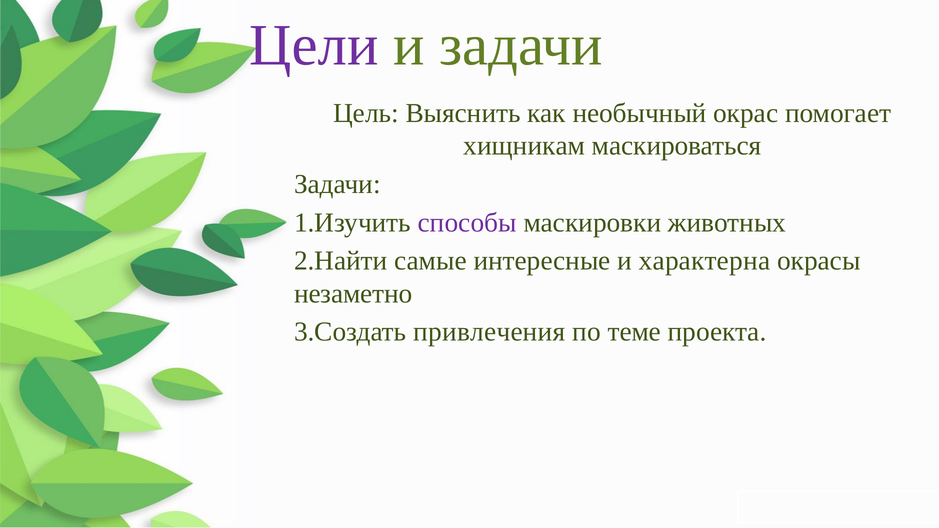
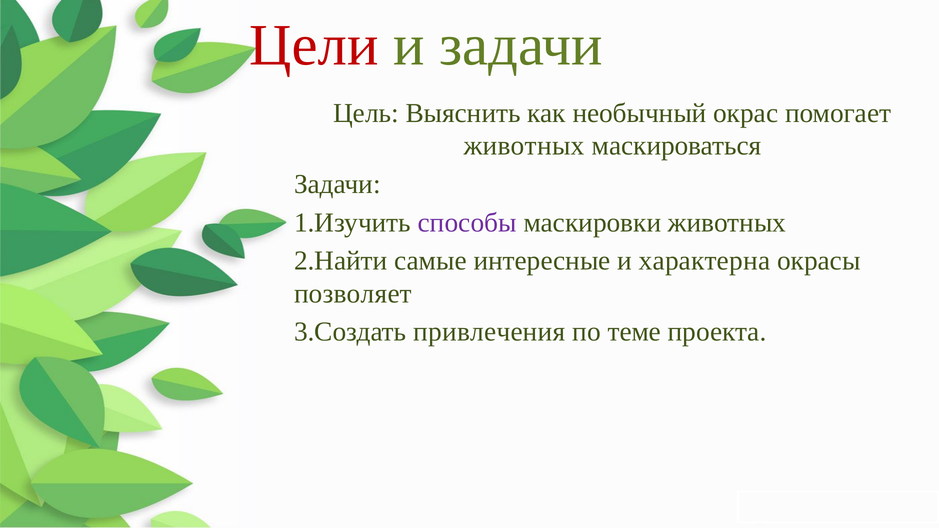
Цели colour: purple -> red
хищникам at (524, 146): хищникам -> животных
незаметно: незаметно -> позволяет
